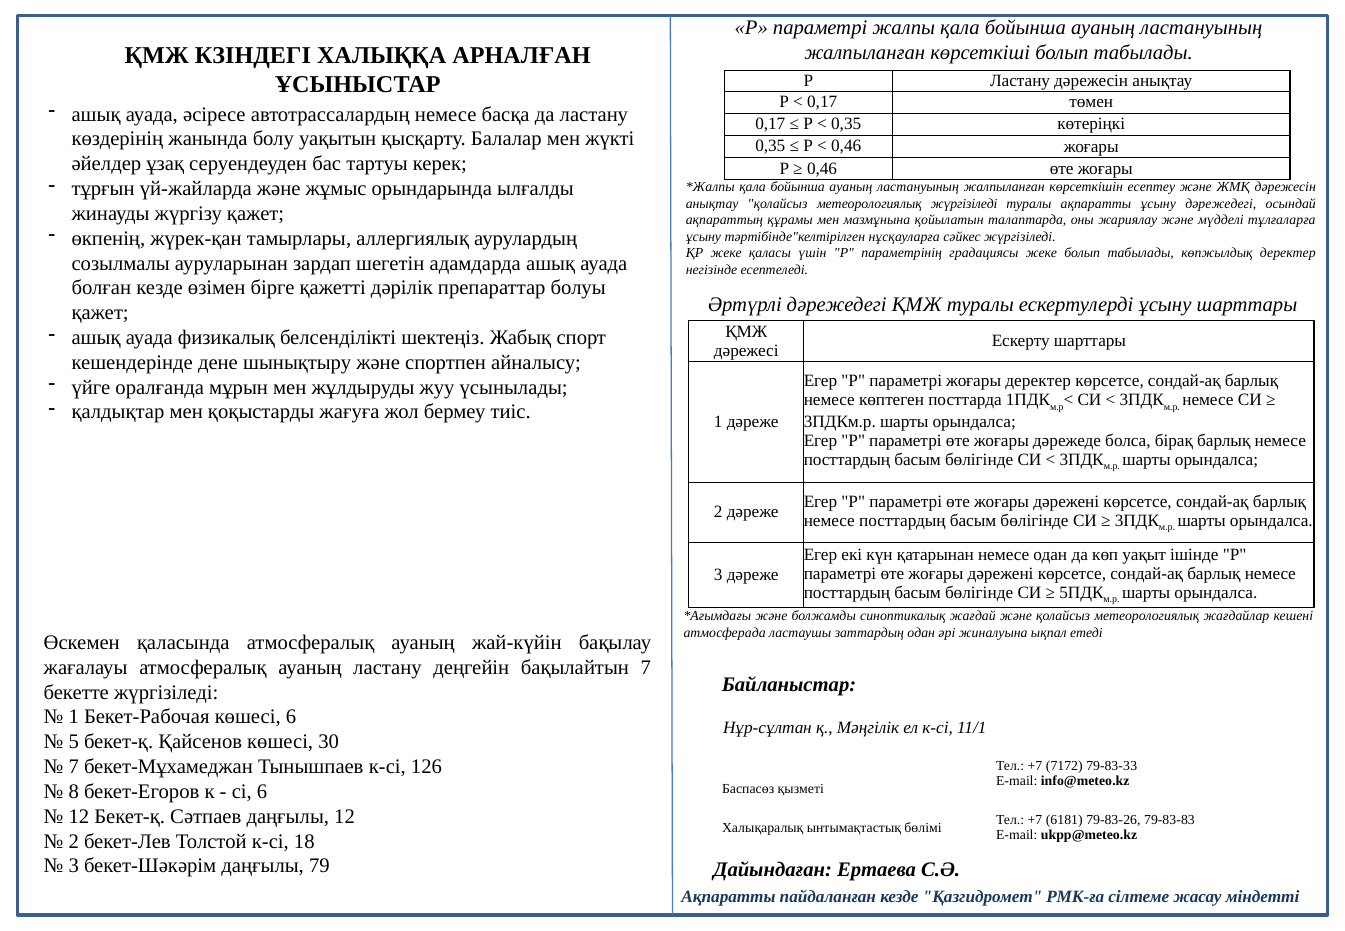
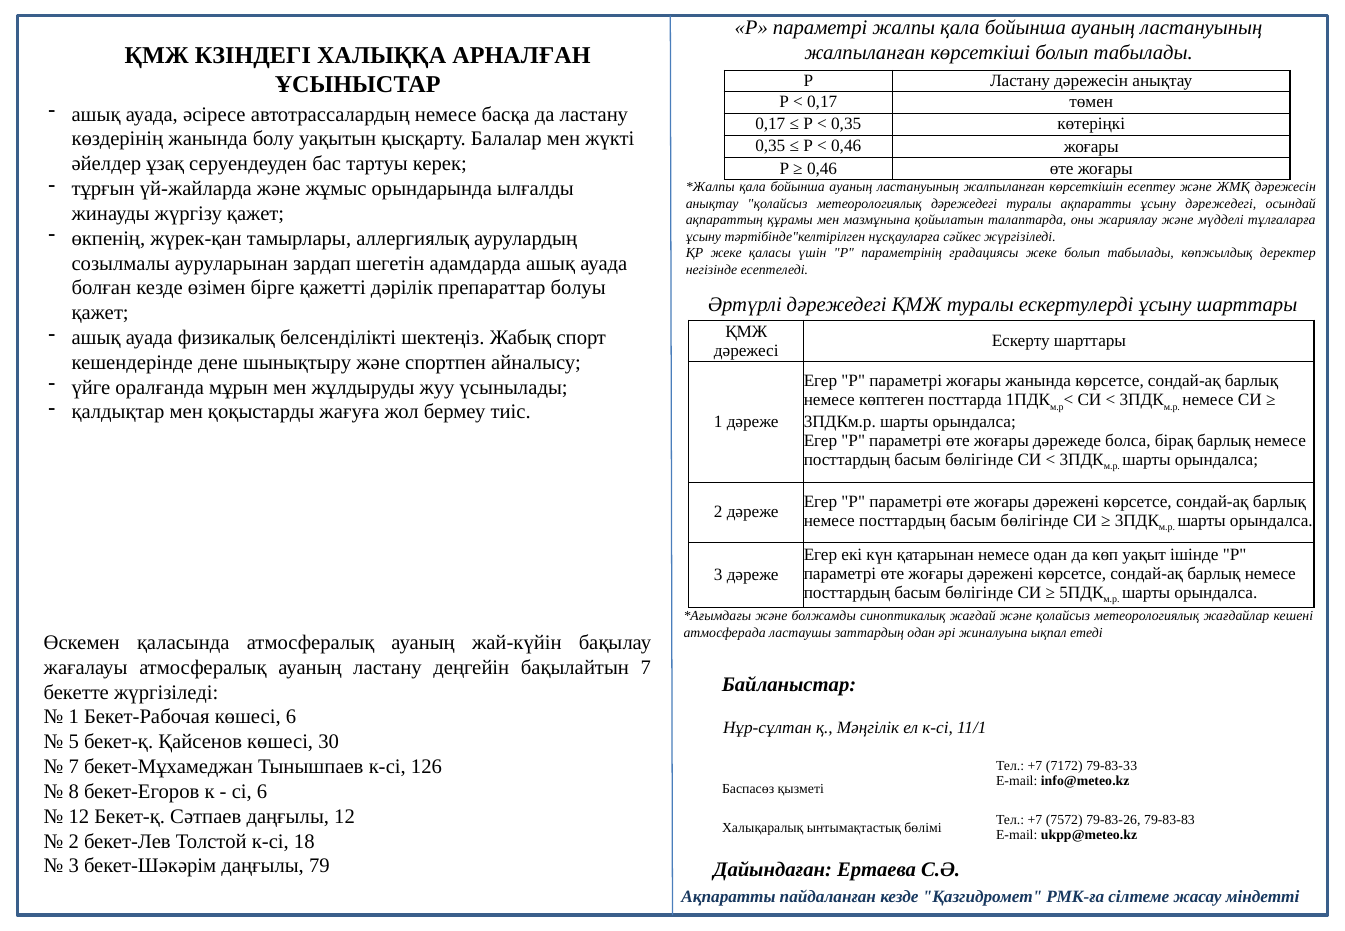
метеорологиялық жүргізіледі: жүргізіледі -> дәрежедегі
жоғары деректер: деректер -> жанында
6181: 6181 -> 7572
